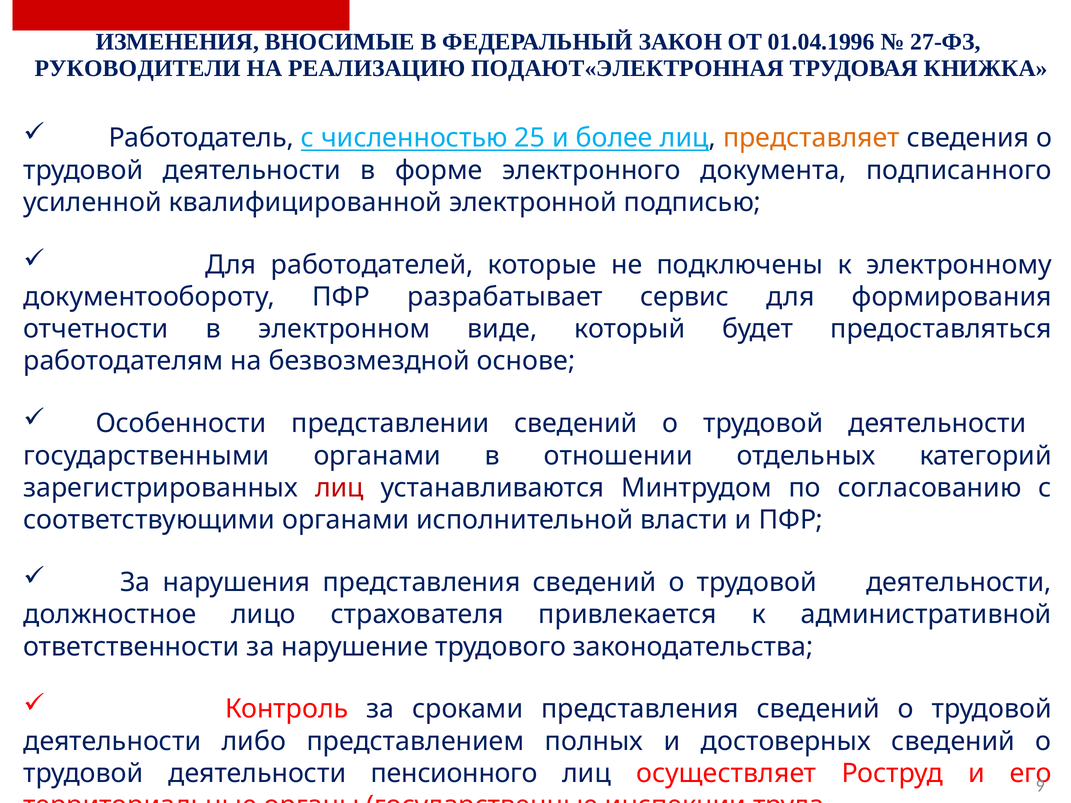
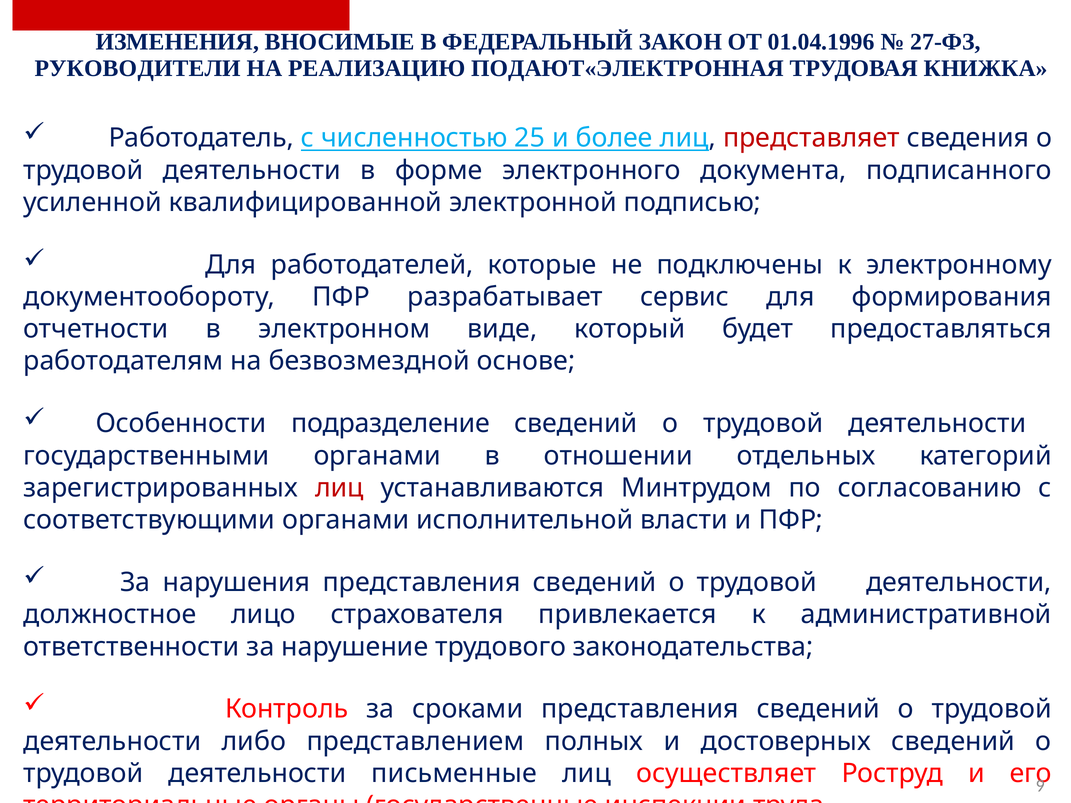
представляет colour: orange -> red
представлении: представлении -> подразделение
пенсионного: пенсионного -> письменные
